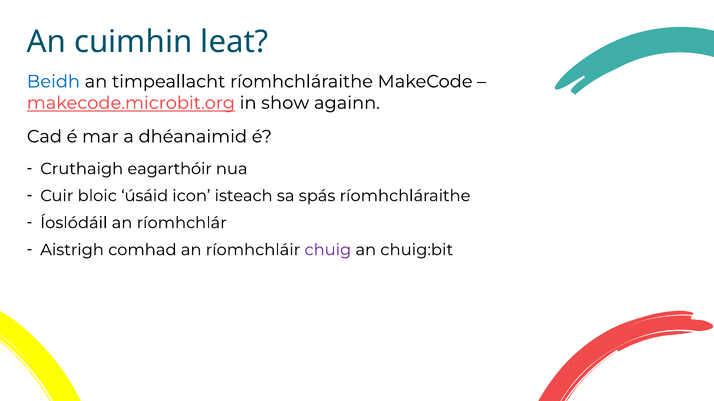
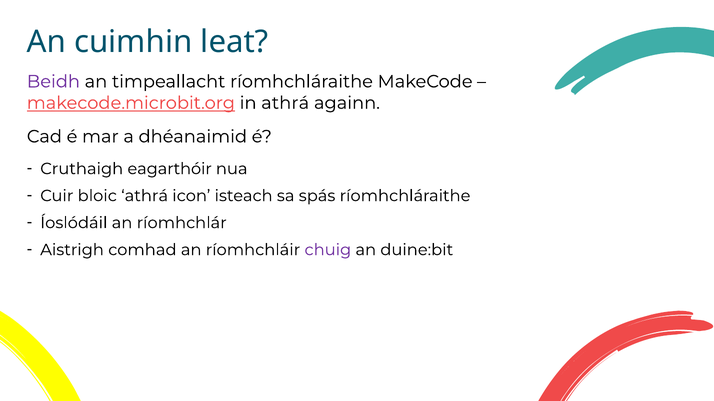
Beidh colour: blue -> purple
in show: show -> athrá
bloic úsáid: úsáid -> athrá
chuig:bit: chuig:bit -> duine:bit
